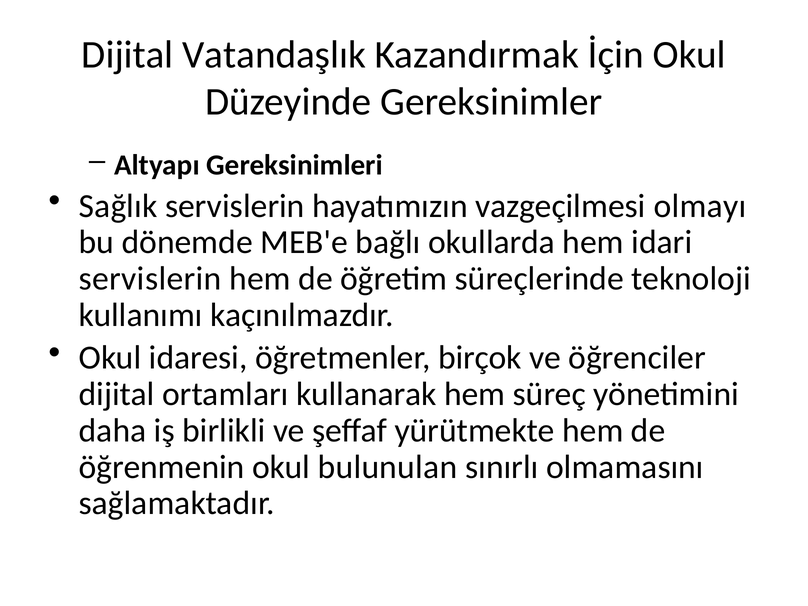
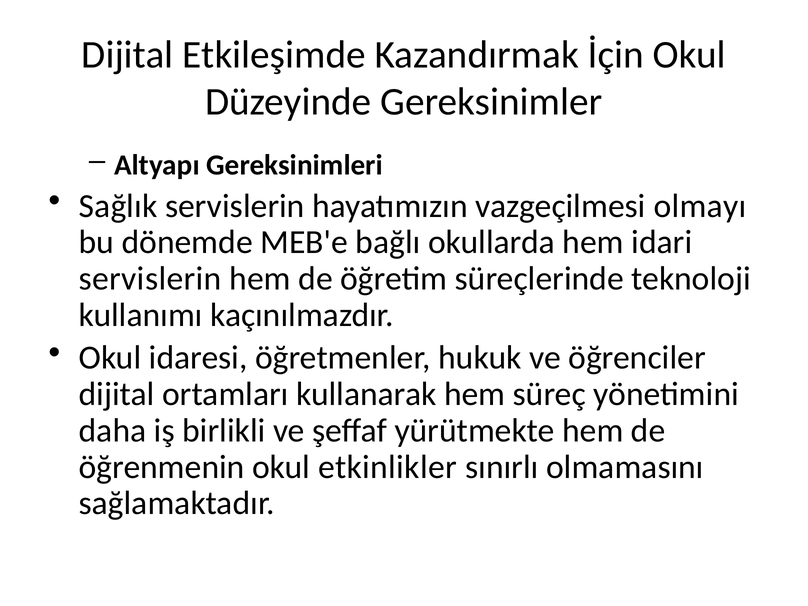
Vatandaşlık: Vatandaşlık -> Etkileşimde
birçok: birçok -> hukuk
bulunulan: bulunulan -> etkinlikler
